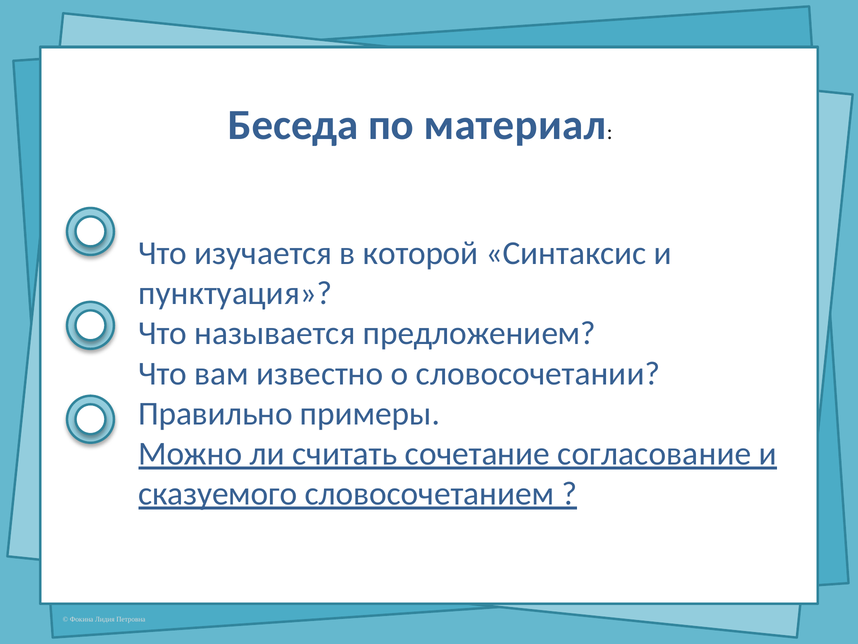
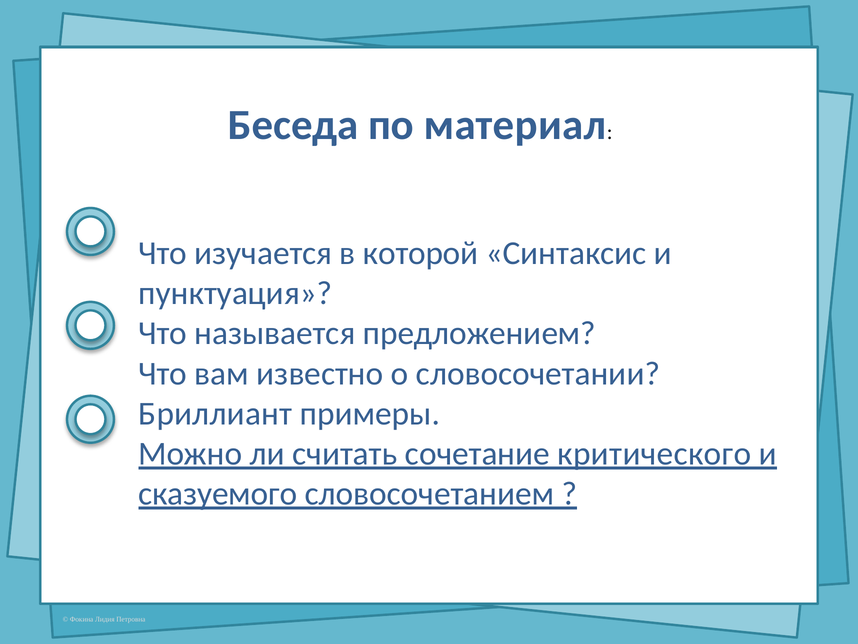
Правильно: Правильно -> Бриллиант
согласование: согласование -> критического
